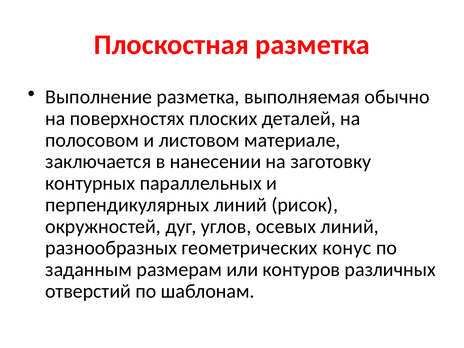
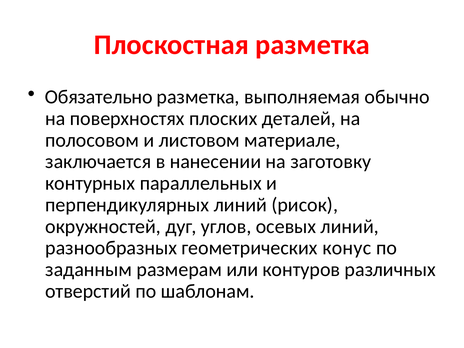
Выполнение: Выполнение -> Обязательно
